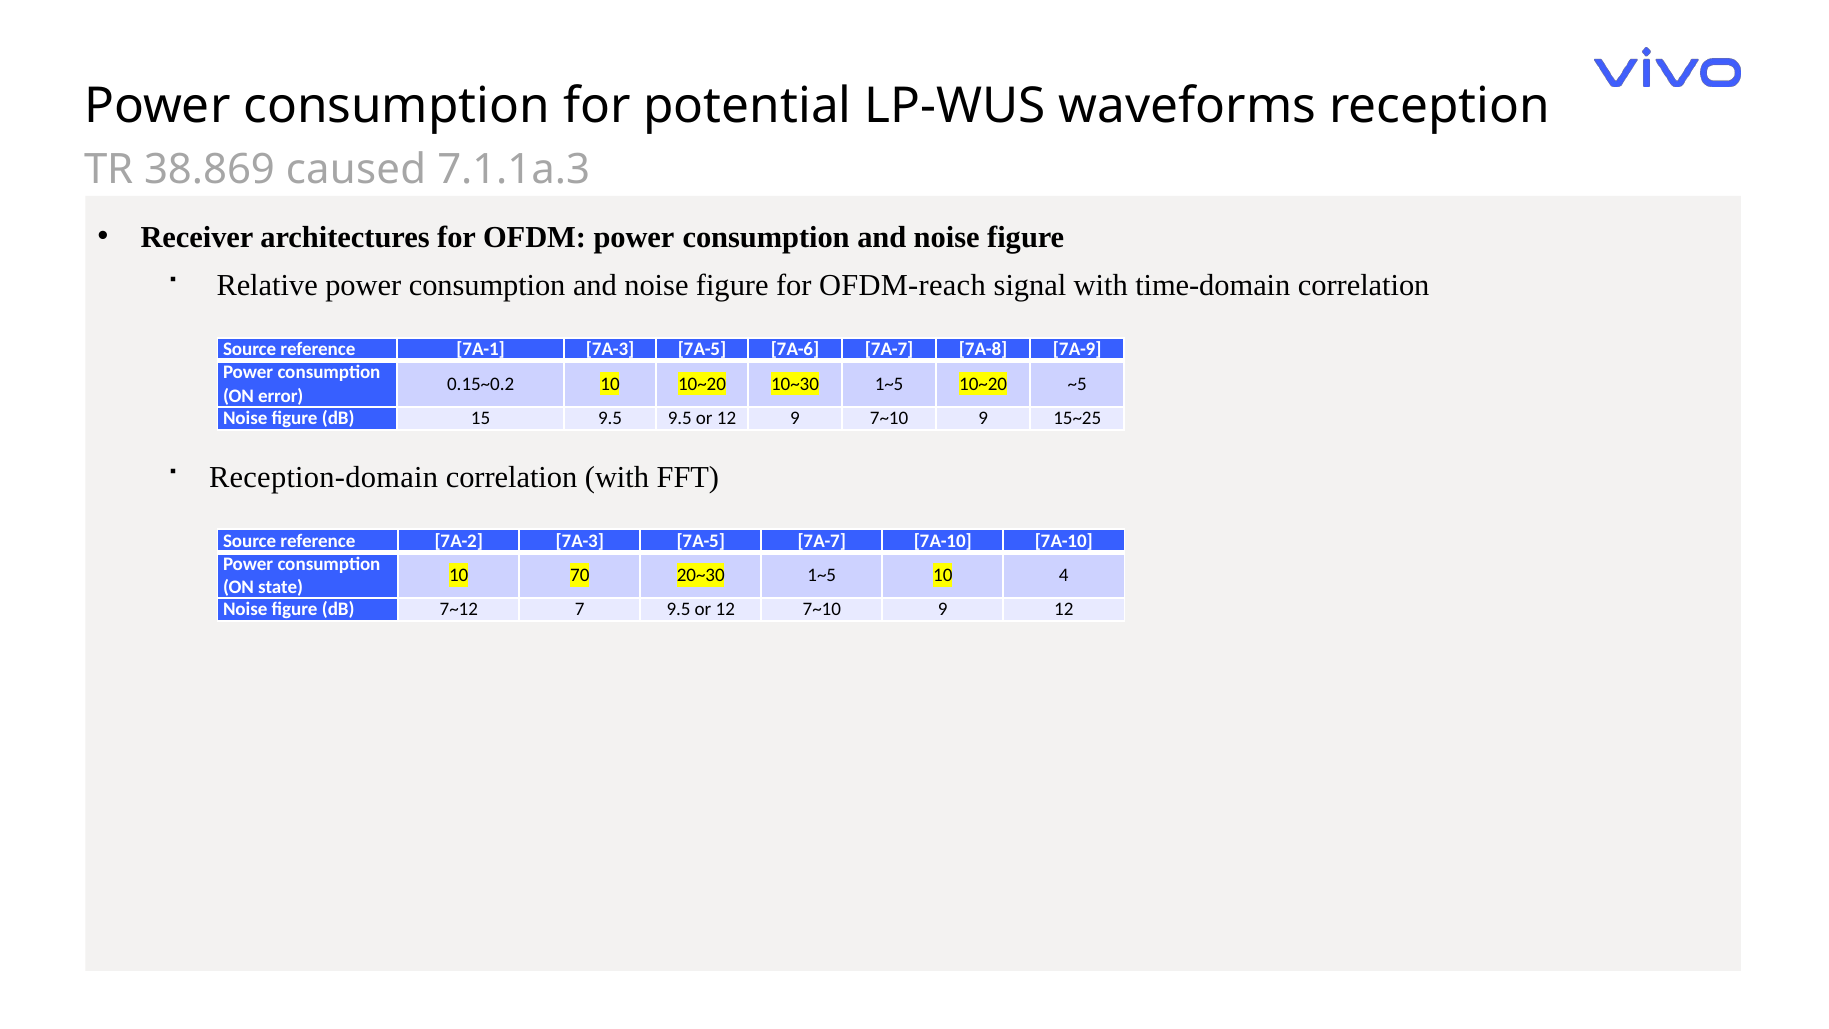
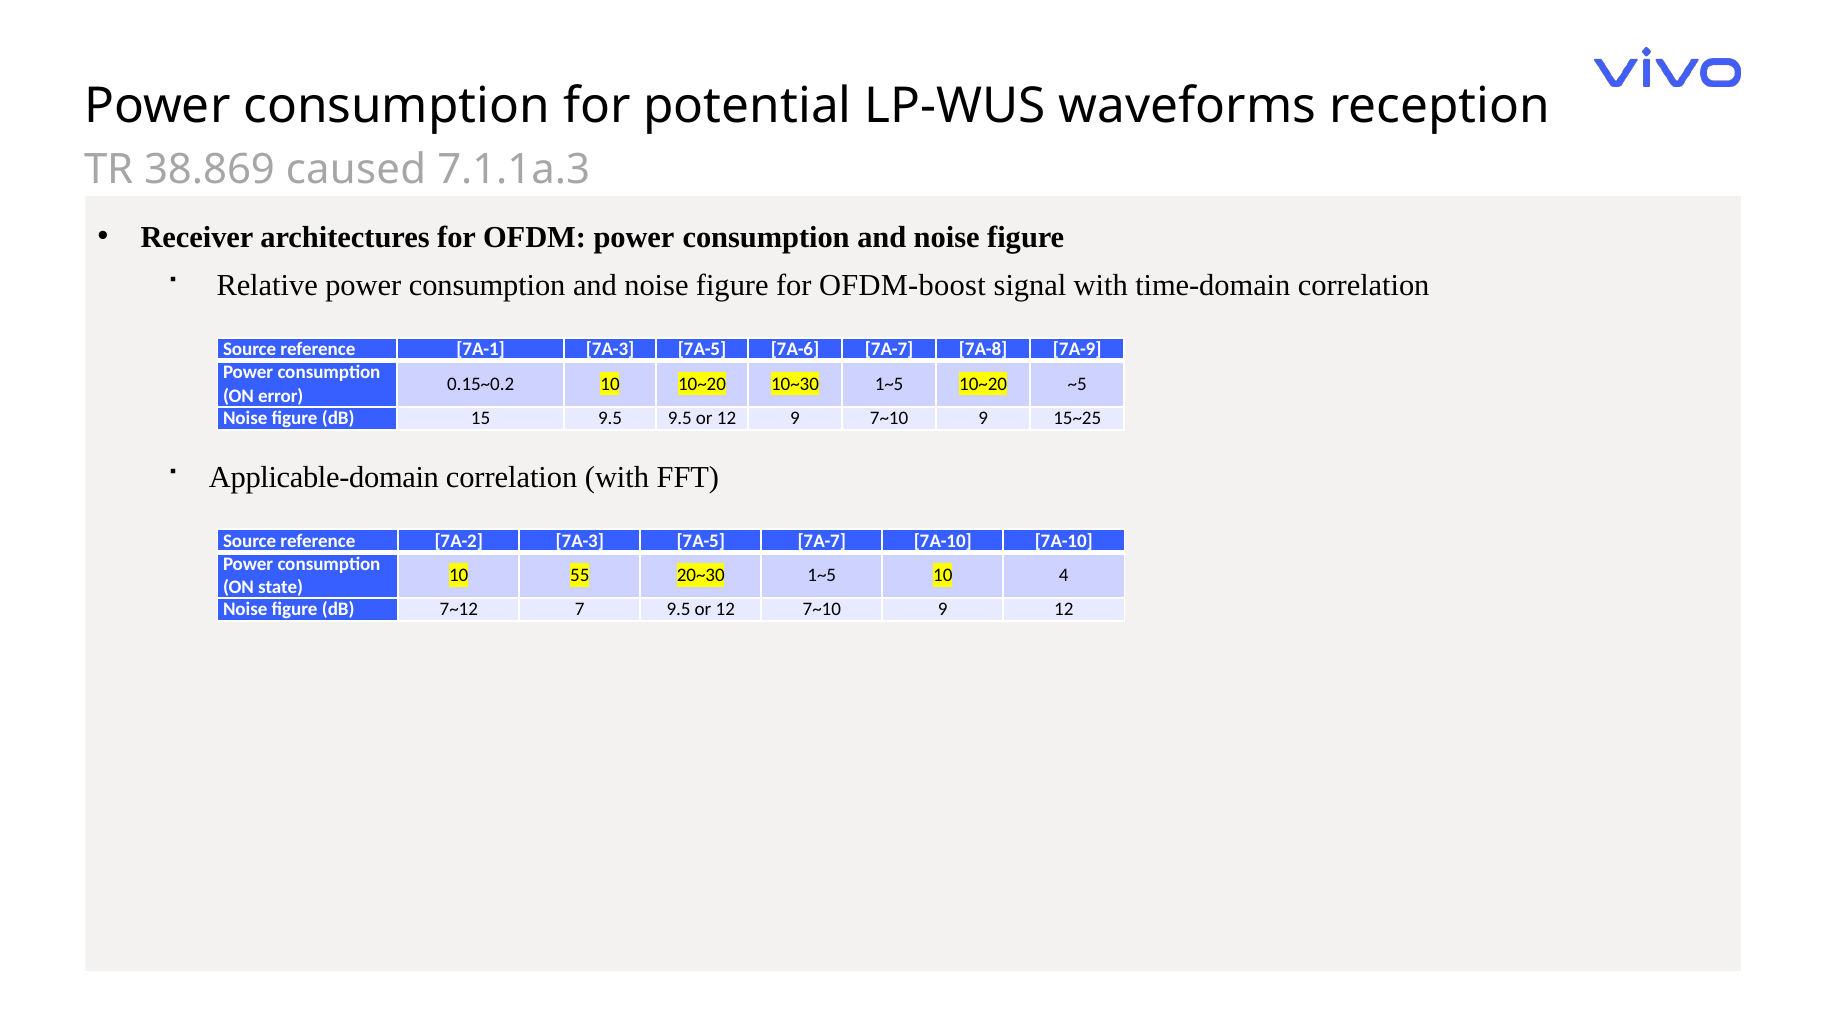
OFDM-reach: OFDM-reach -> OFDM-boost
Reception-domain: Reception-domain -> Applicable-domain
70: 70 -> 55
